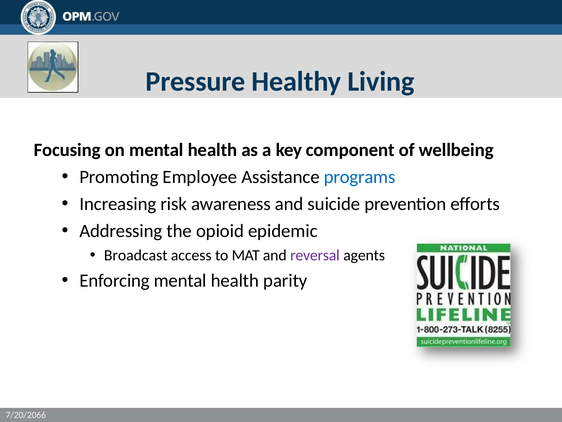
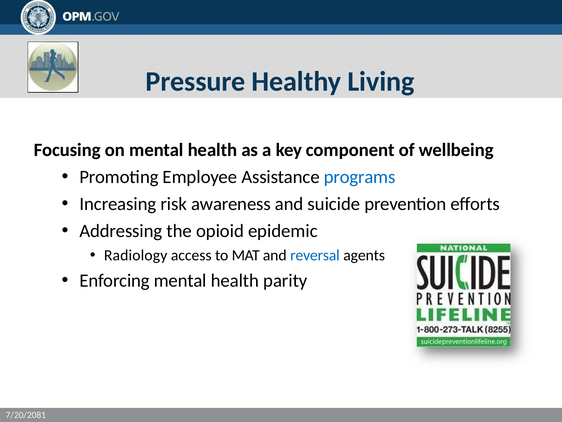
Broadcast: Broadcast -> Radiology
reversal colour: purple -> blue
7/20/2066: 7/20/2066 -> 7/20/2081
